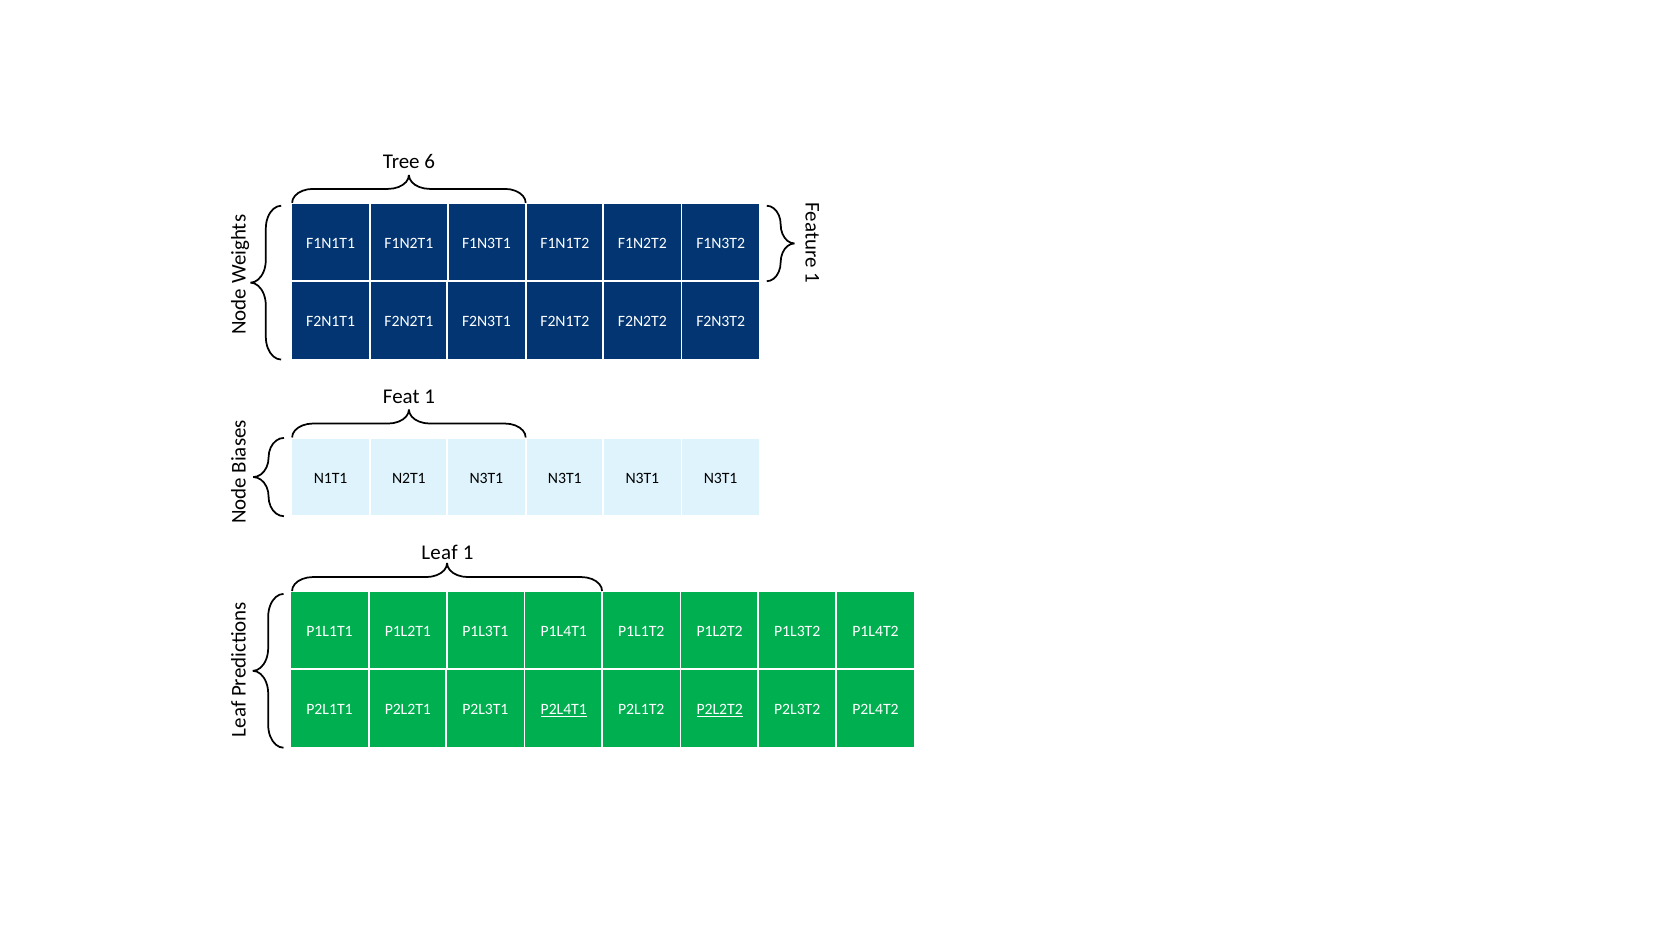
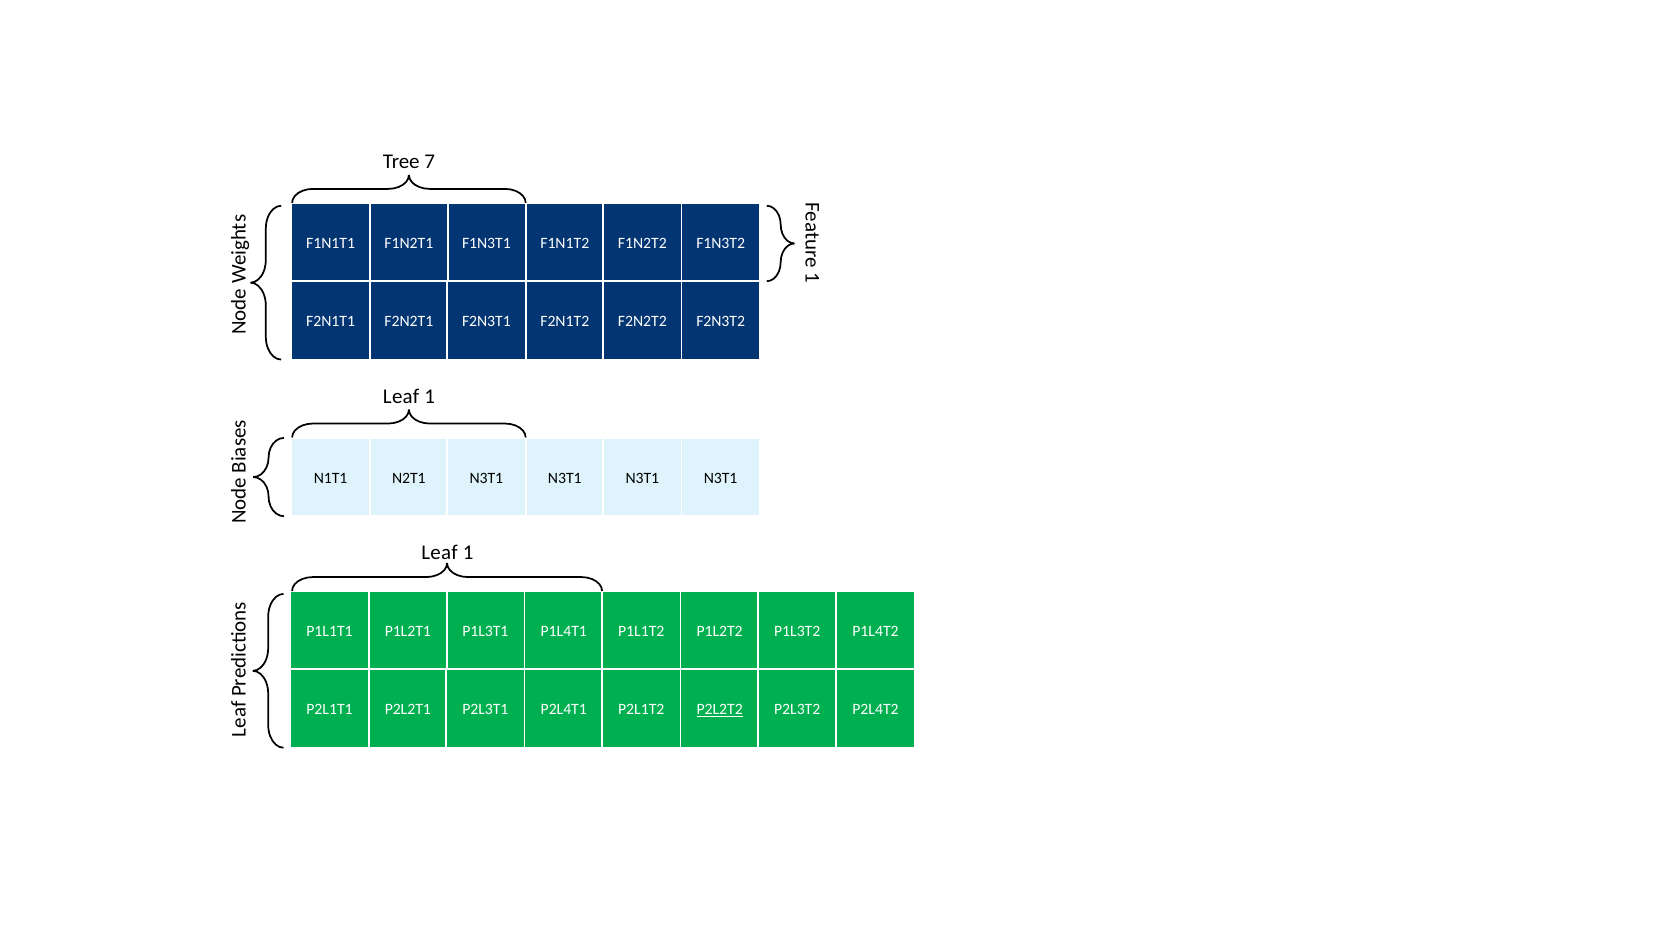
6: 6 -> 7
Feat at (401, 396): Feat -> Leaf
P2L4T1 underline: present -> none
